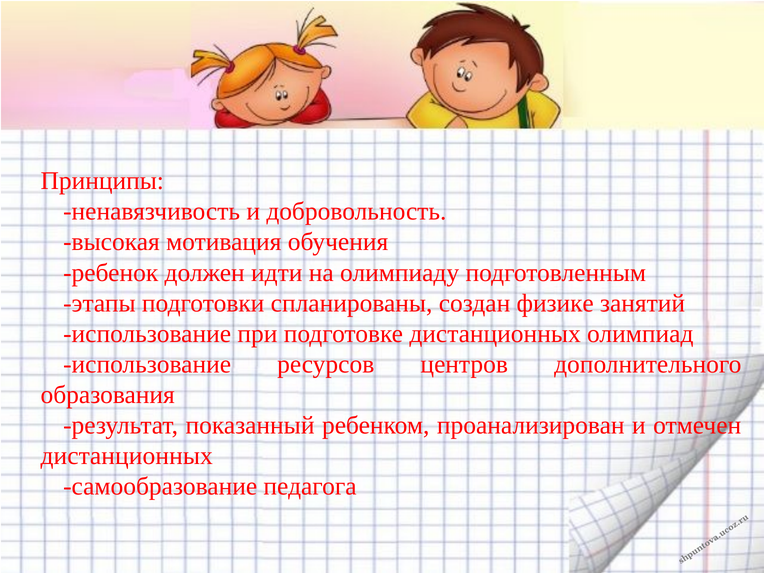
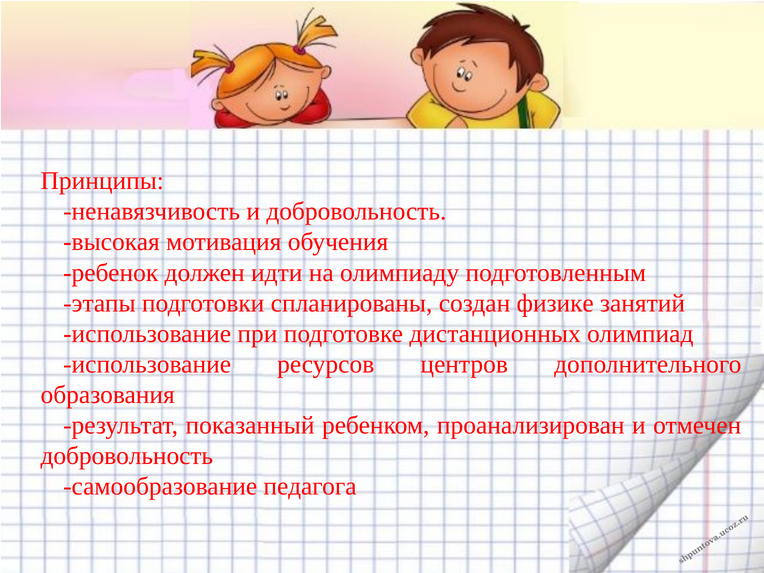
дистанционных at (127, 456): дистанционных -> добровольность
